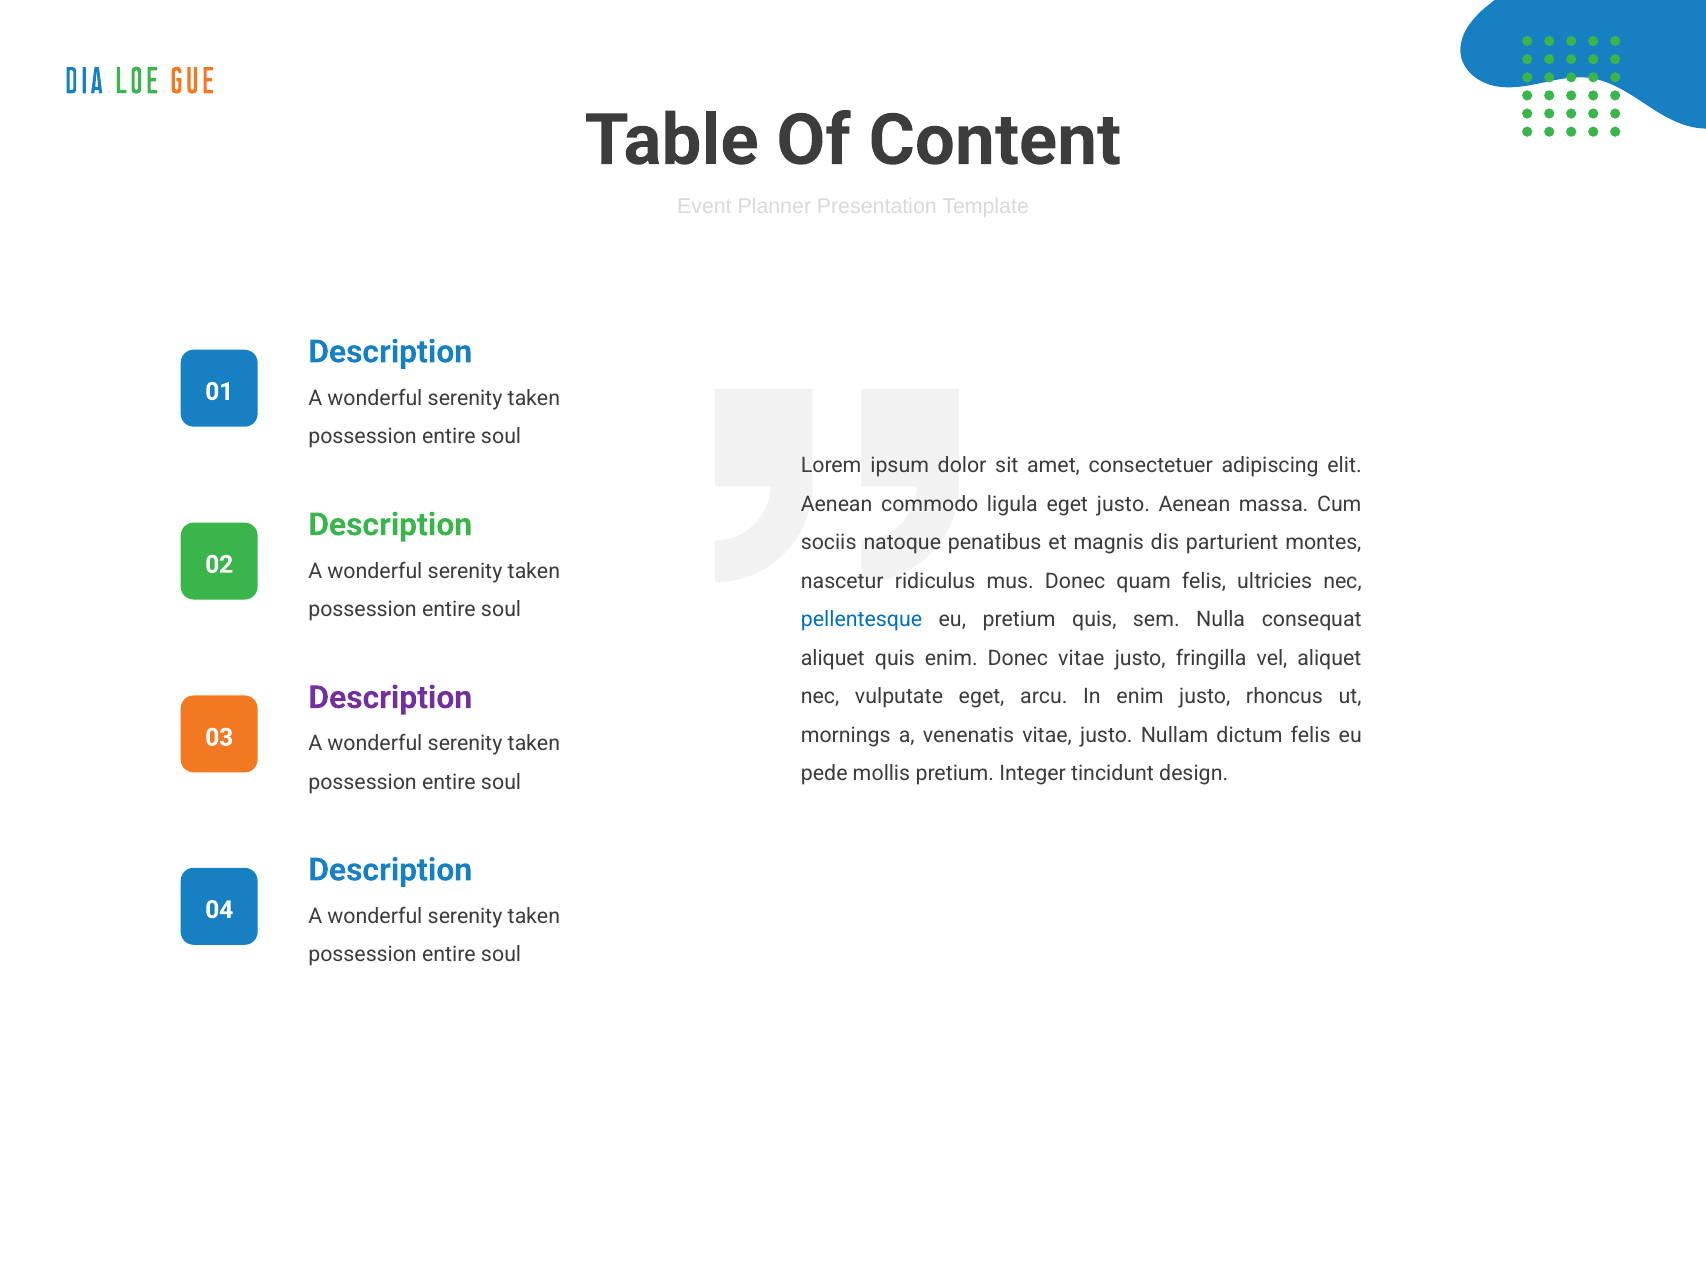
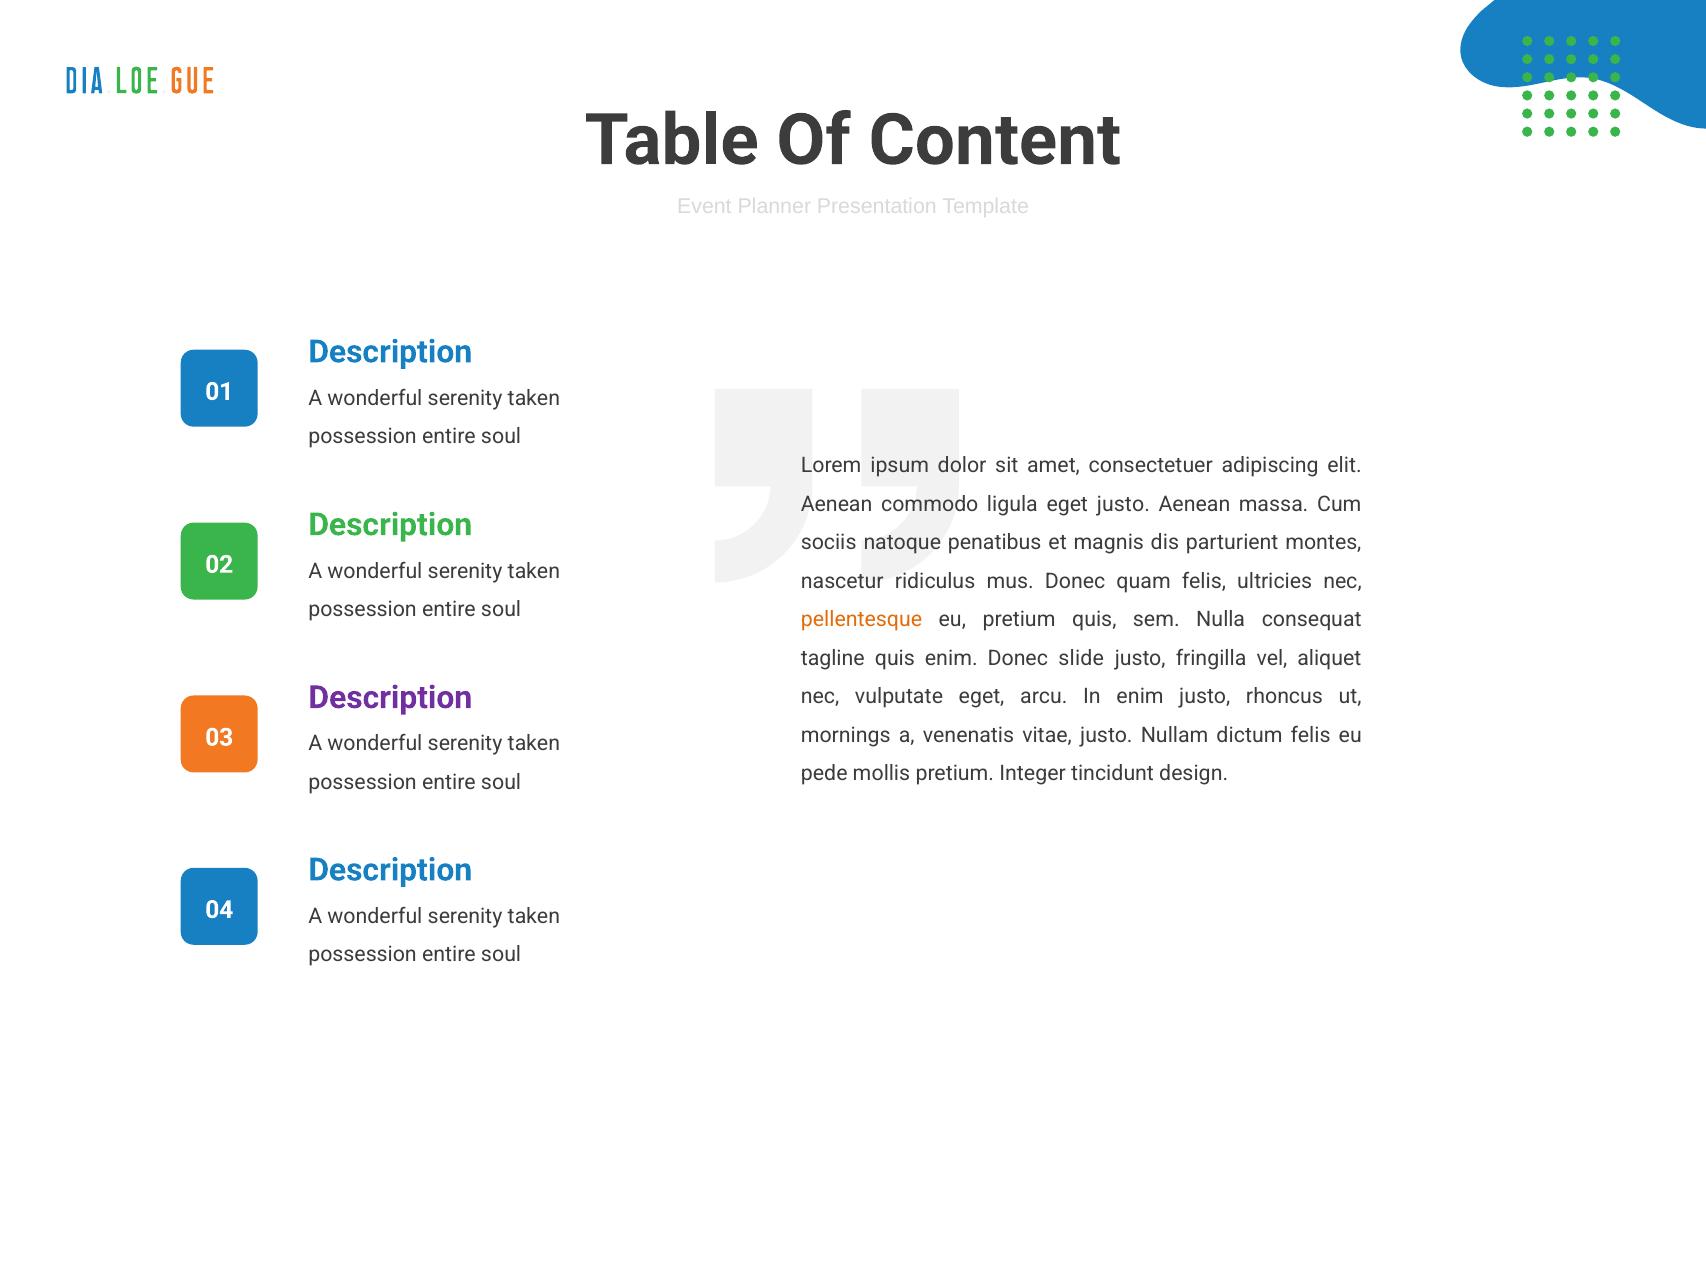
pellentesque colour: blue -> orange
aliquet at (833, 658): aliquet -> tagline
Donec vitae: vitae -> slide
